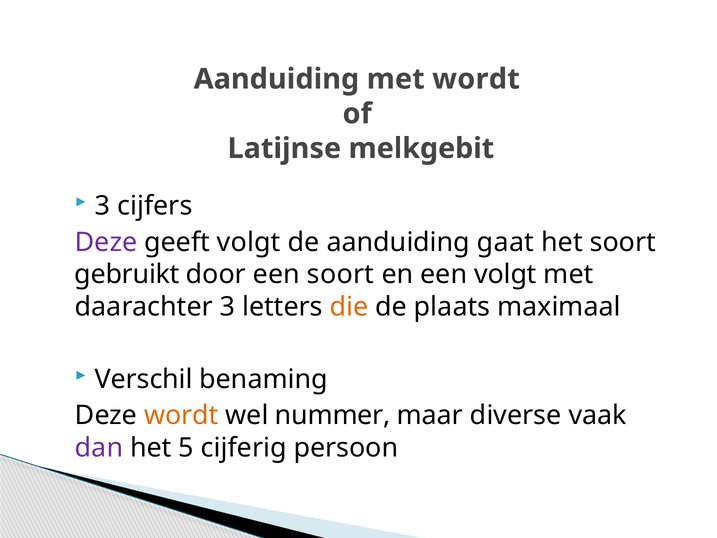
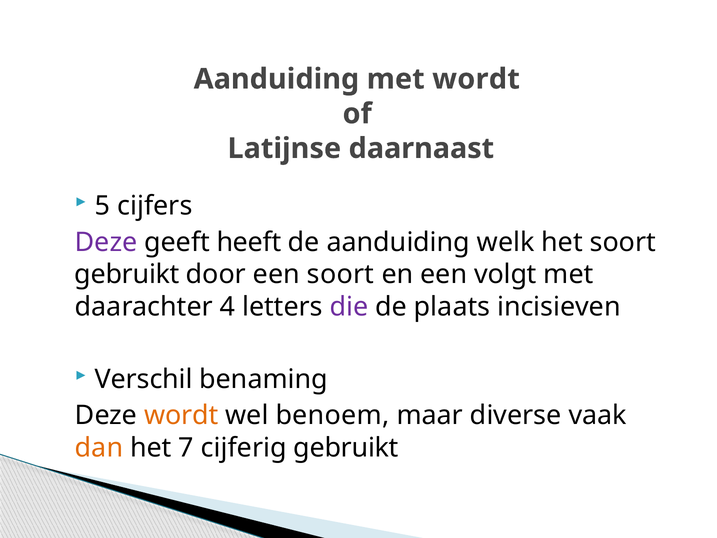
melkgebit: melkgebit -> daarnaast
3 at (103, 206): 3 -> 5
geeft volgt: volgt -> heeft
gaat: gaat -> welk
daarachter 3: 3 -> 4
die colour: orange -> purple
maximaal: maximaal -> incisieven
nummer: nummer -> benoem
dan colour: purple -> orange
5: 5 -> 7
cijferig persoon: persoon -> gebruikt
